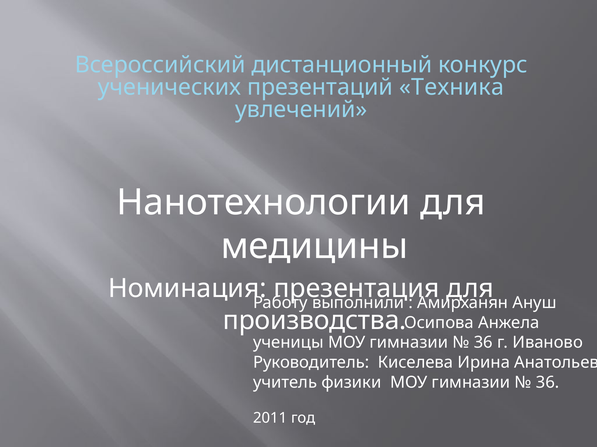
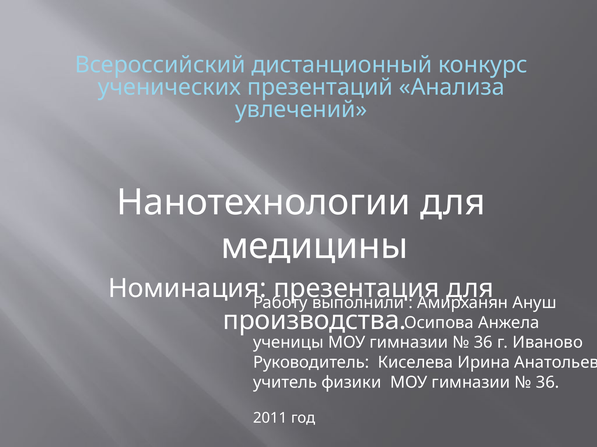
Техника: Техника -> Анализа
